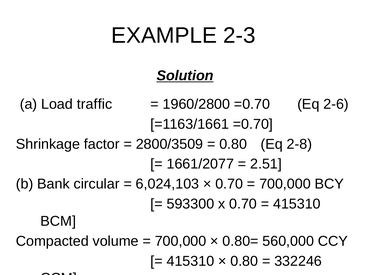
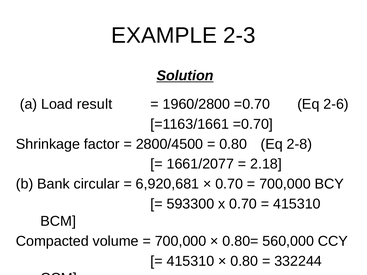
traffic: traffic -> result
2800/3509: 2800/3509 -> 2800/4500
2.51: 2.51 -> 2.18
6,024,103: 6,024,103 -> 6,920,681
332246: 332246 -> 332244
